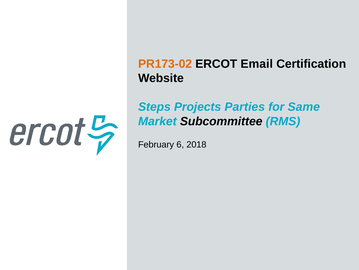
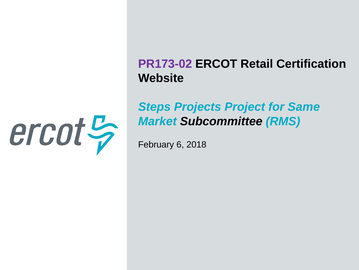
PR173-02 colour: orange -> purple
Email: Email -> Retail
Parties: Parties -> Project
